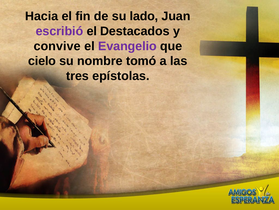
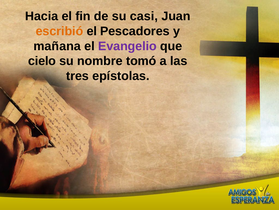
lado: lado -> casi
escribió colour: purple -> orange
Destacados: Destacados -> Pescadores
convive: convive -> mañana
